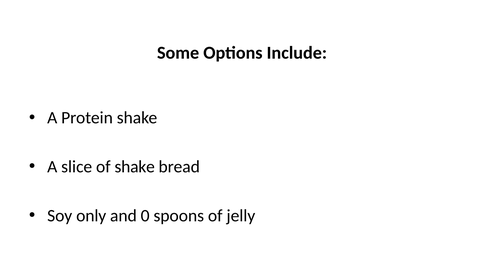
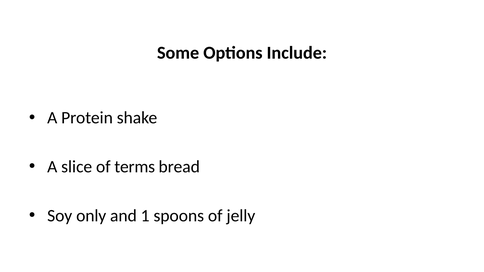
of shake: shake -> terms
0: 0 -> 1
